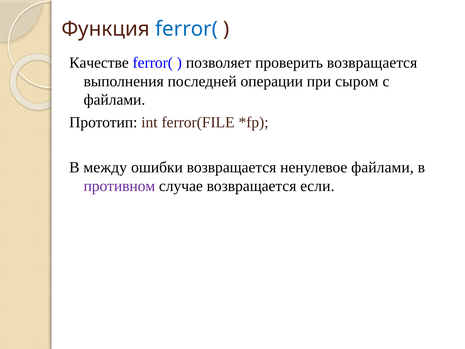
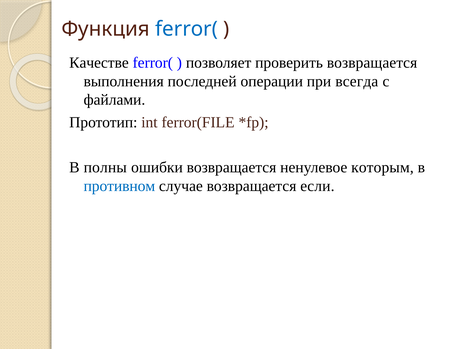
сыром: сыром -> всегда
между: между -> полны
ненулевое файлами: файлами -> которым
противном colour: purple -> blue
